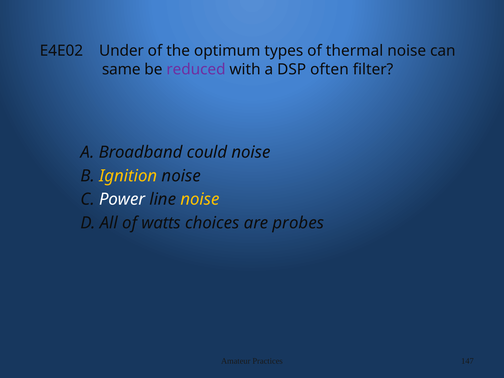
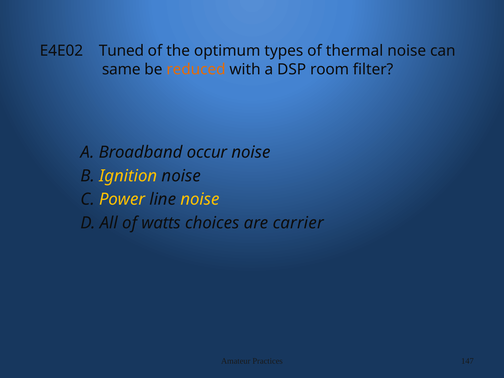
Under: Under -> Tuned
reduced colour: purple -> orange
often: often -> room
could: could -> occur
Power colour: white -> yellow
probes: probes -> carrier
